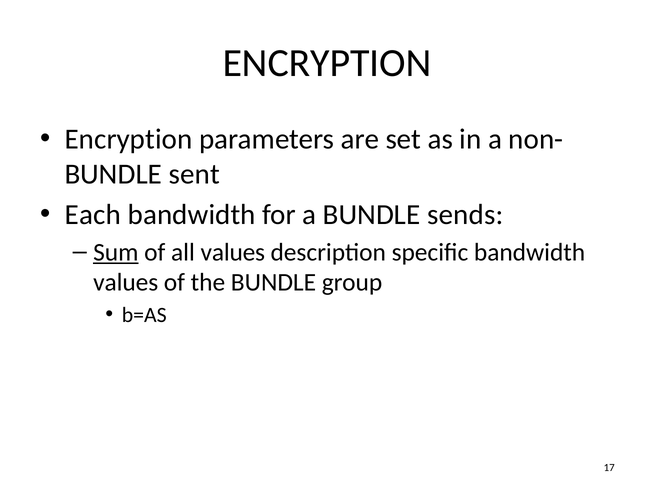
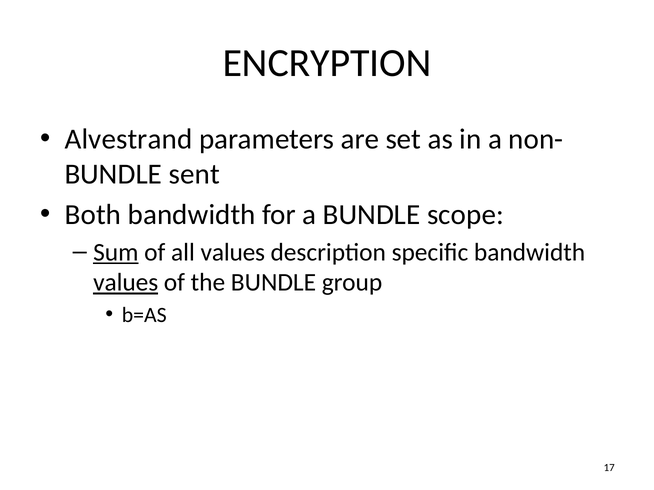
Encryption at (129, 139): Encryption -> Alvestrand
Each: Each -> Both
sends: sends -> scope
values at (126, 283) underline: none -> present
